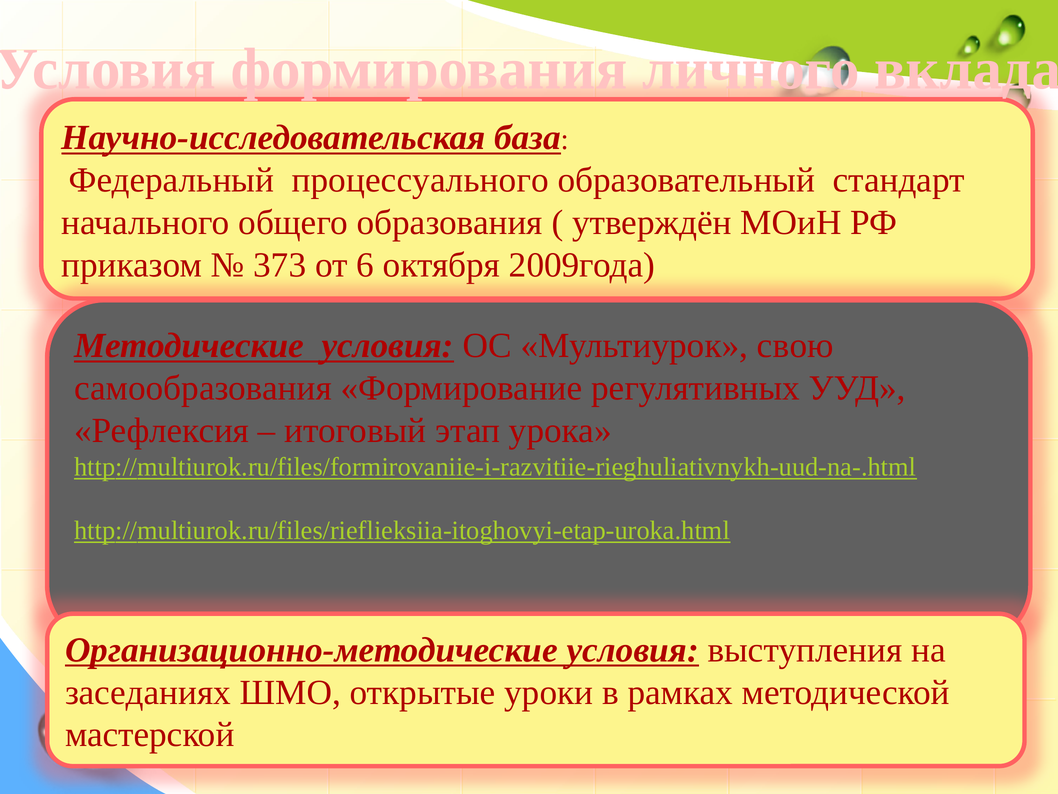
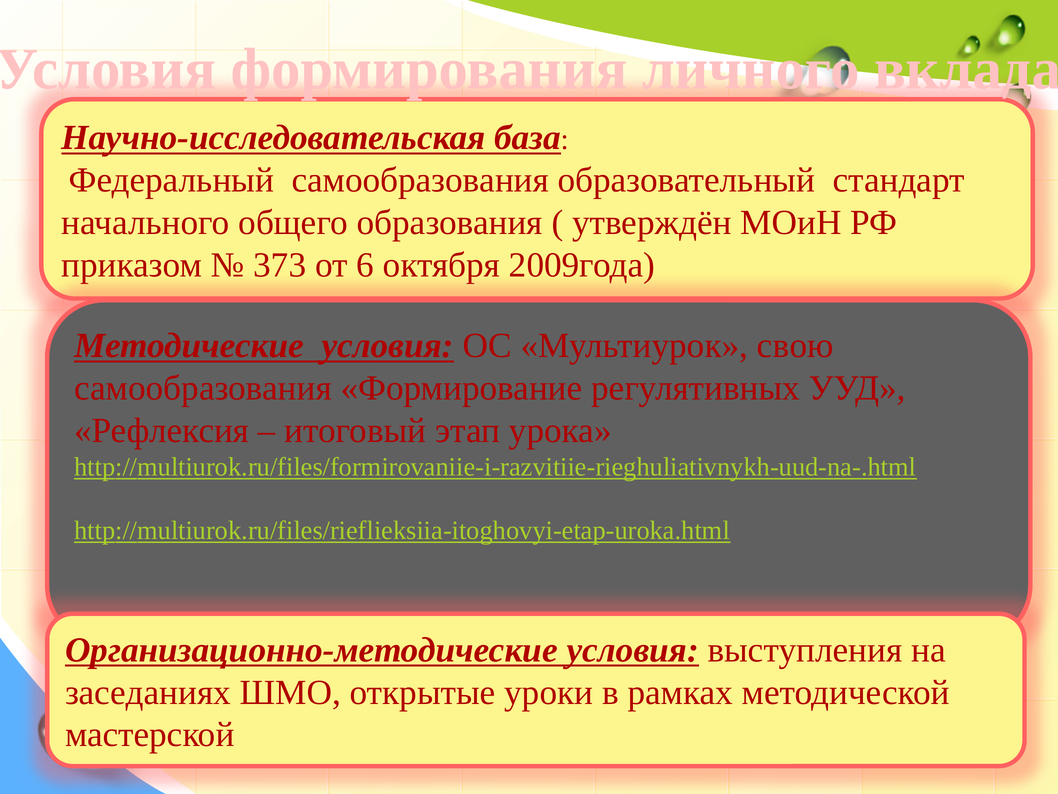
Федеральный процессуального: процессуального -> самообразования
